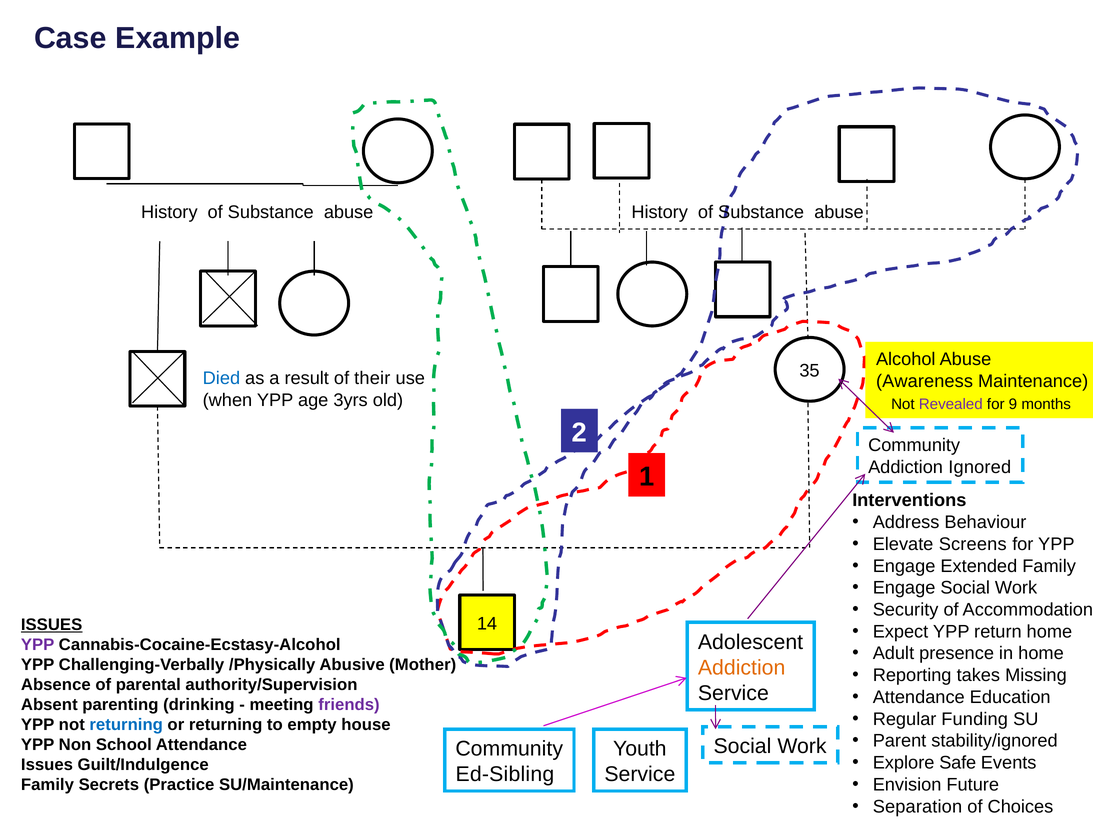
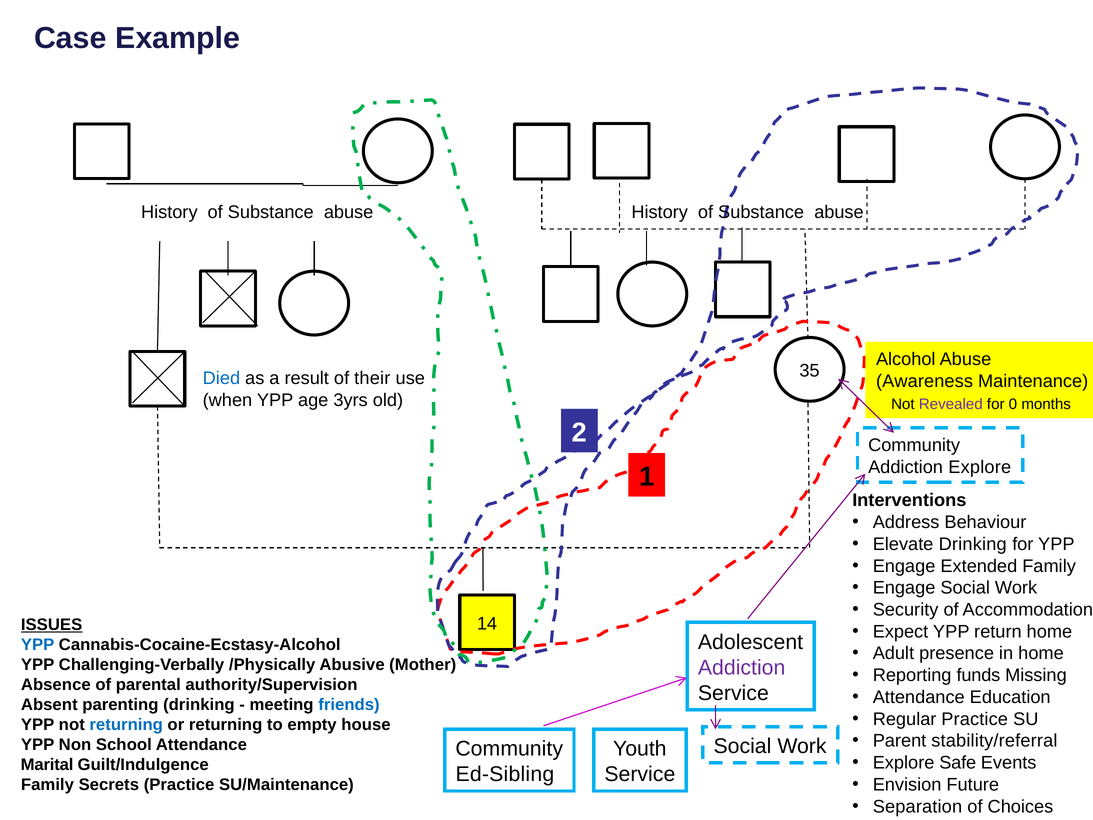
9: 9 -> 0
Addiction Ignored: Ignored -> Explore
Elevate Screens: Screens -> Drinking
YPP at (38, 644) colour: purple -> blue
Addiction at (742, 667) colour: orange -> purple
takes: takes -> funds
friends colour: purple -> blue
Regular Funding: Funding -> Practice
stability/ignored: stability/ignored -> stability/referral
Issues at (47, 765): Issues -> Marital
